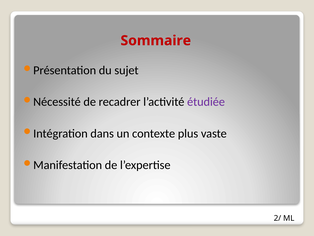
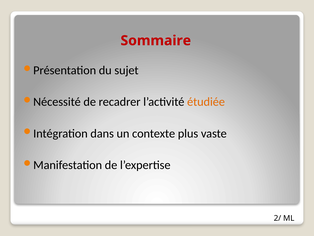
étudiée colour: purple -> orange
